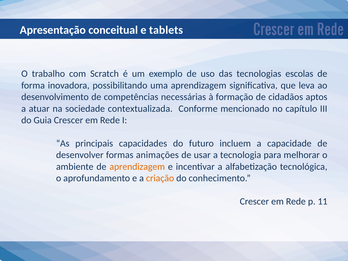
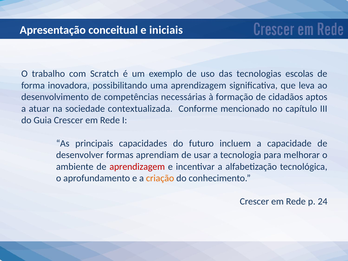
tablets: tablets -> iniciais
animações: animações -> aprendiam
aprendizagem at (137, 167) colour: orange -> red
11: 11 -> 24
